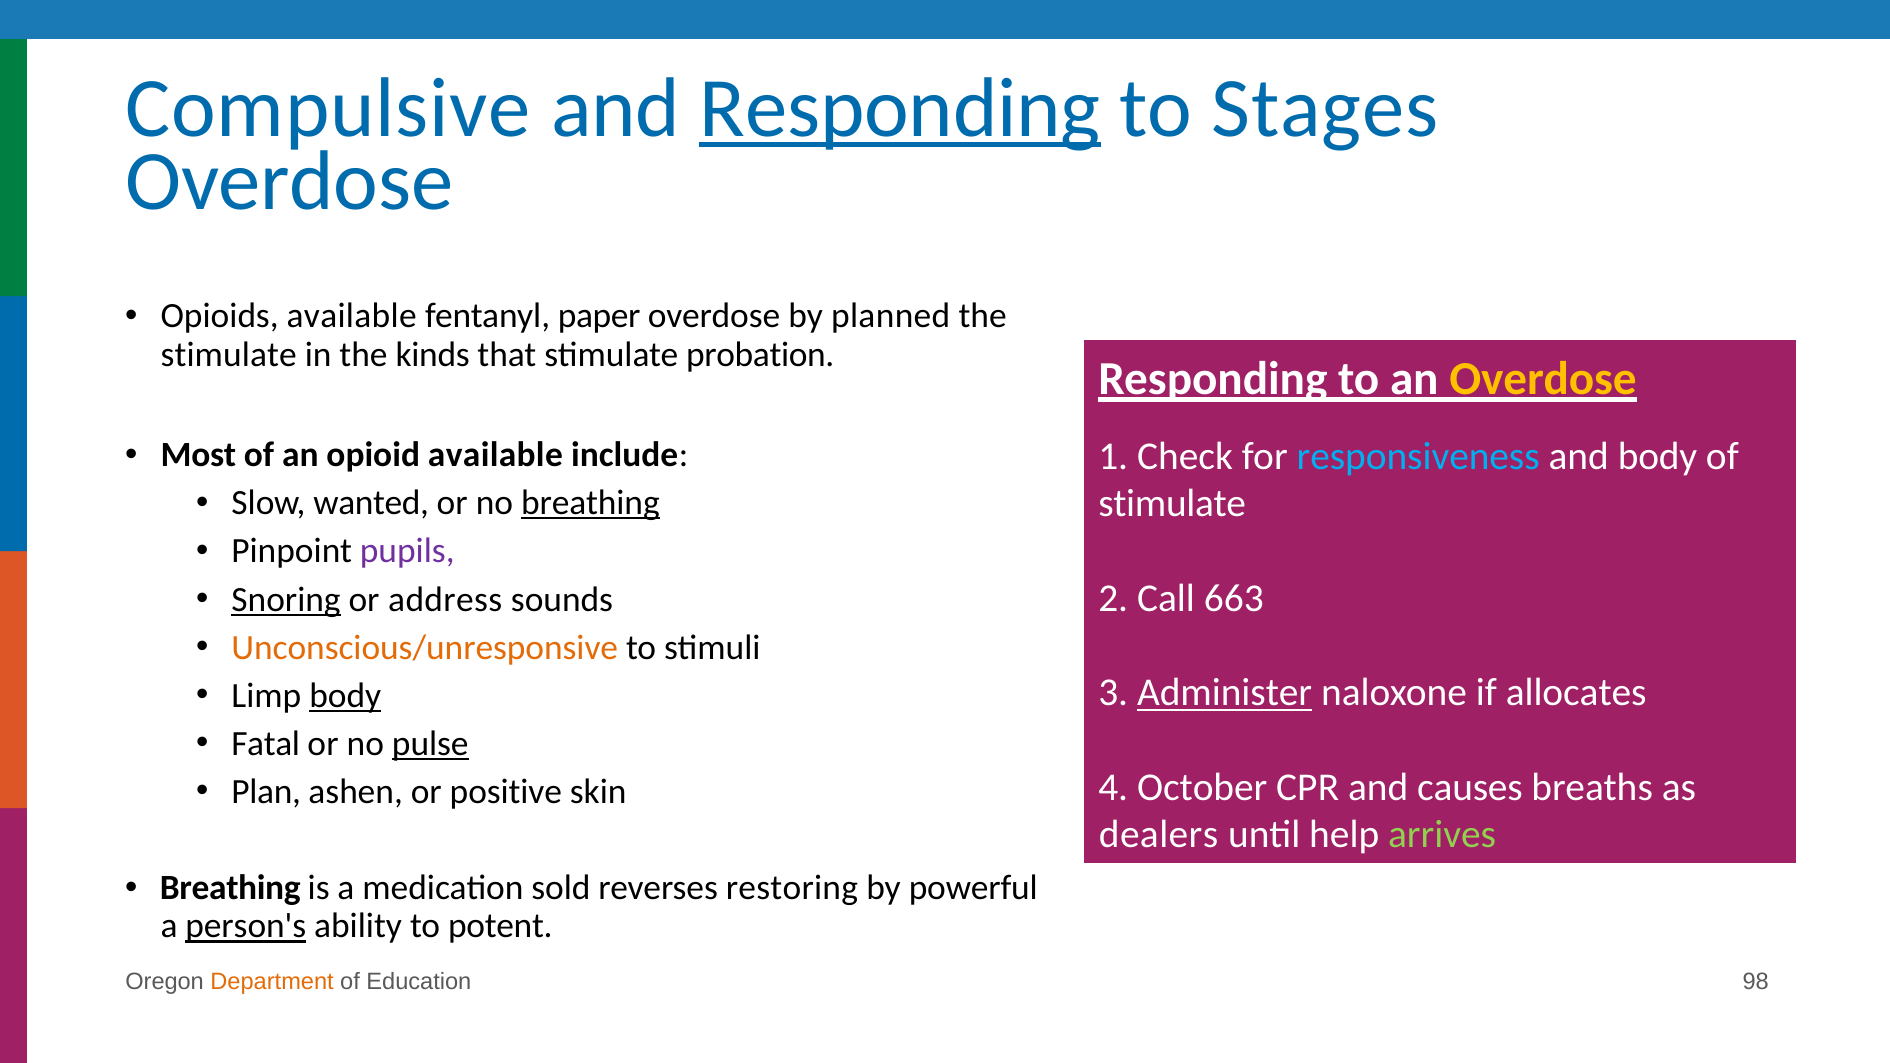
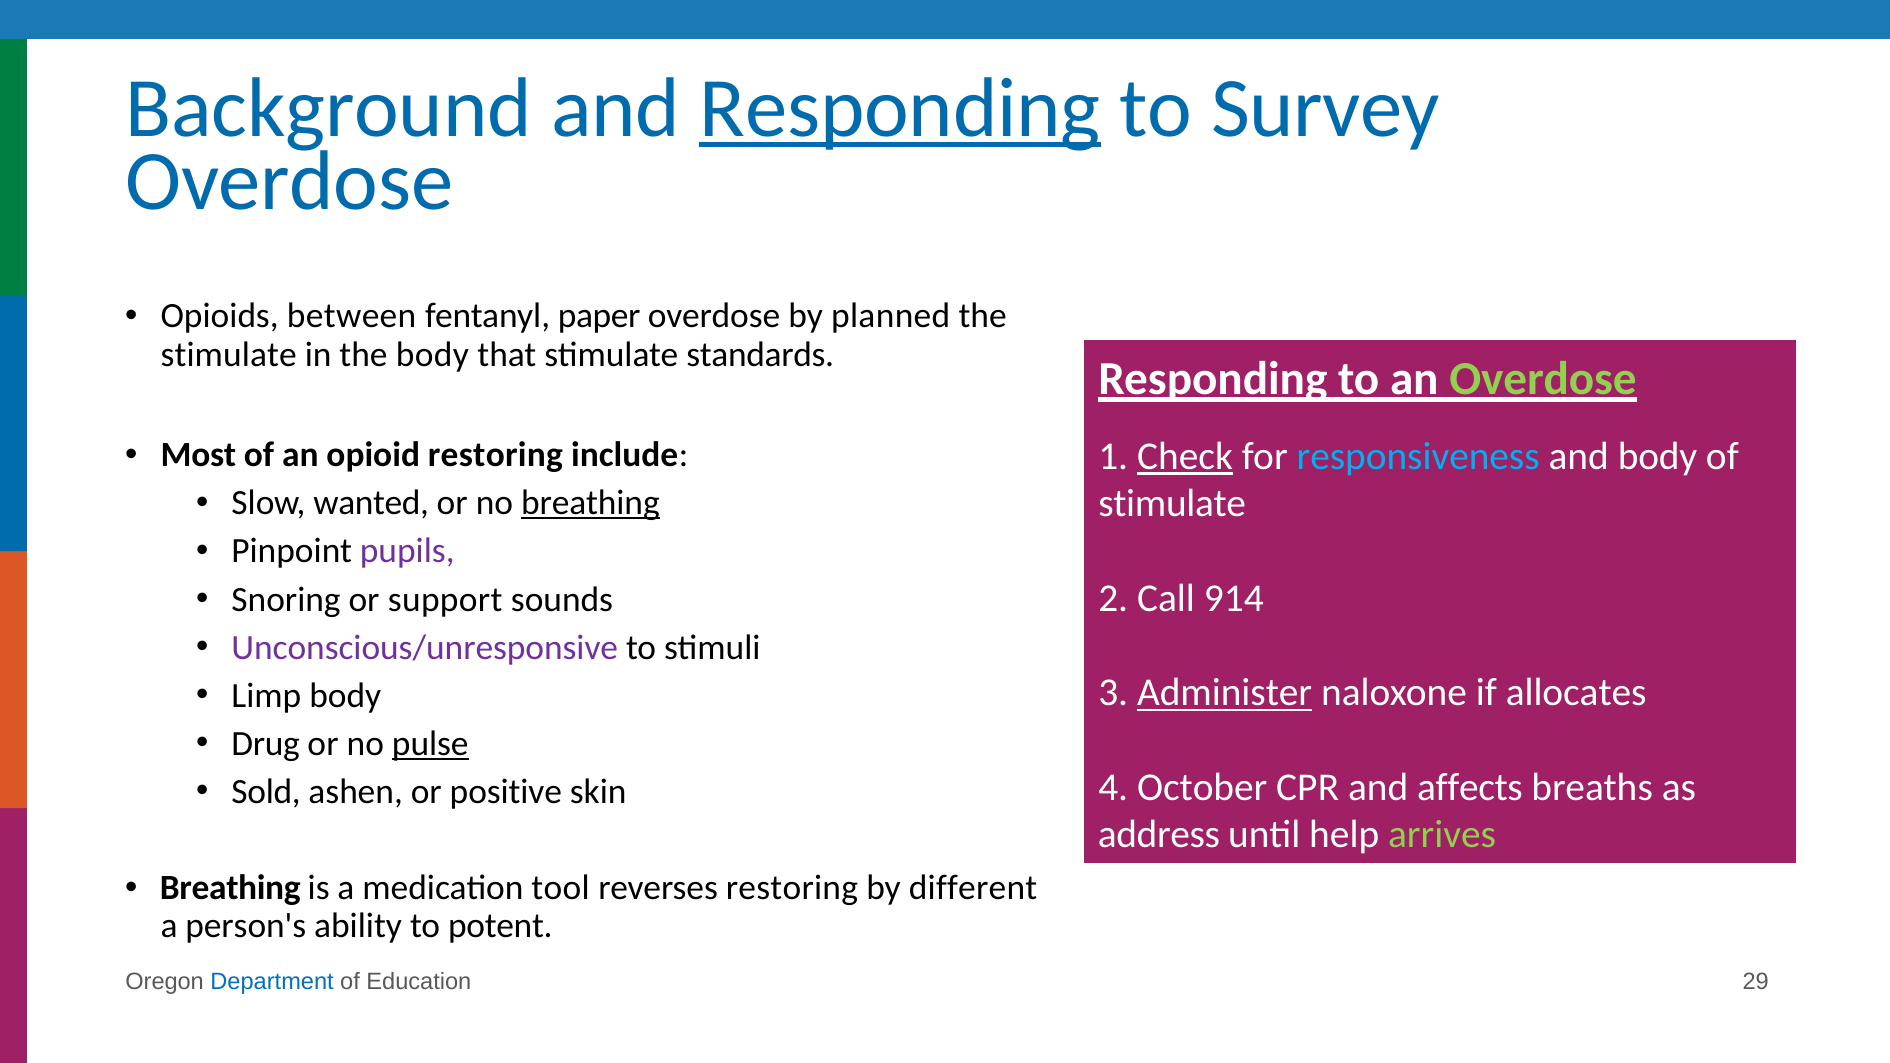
Compulsive: Compulsive -> Background
Stages: Stages -> Survey
Opioids available: available -> between
the kinds: kinds -> body
probation: probation -> standards
Overdose at (1543, 379) colour: yellow -> light green
opioid available: available -> restoring
Check underline: none -> present
Snoring underline: present -> none
address: address -> support
663: 663 -> 914
Unconscious/unresponsive colour: orange -> purple
body at (345, 696) underline: present -> none
Fatal: Fatal -> Drug
causes: causes -> affects
Plan: Plan -> Sold
dealers: dealers -> address
sold: sold -> tool
powerful: powerful -> different
person's underline: present -> none
Department colour: orange -> blue
98: 98 -> 29
